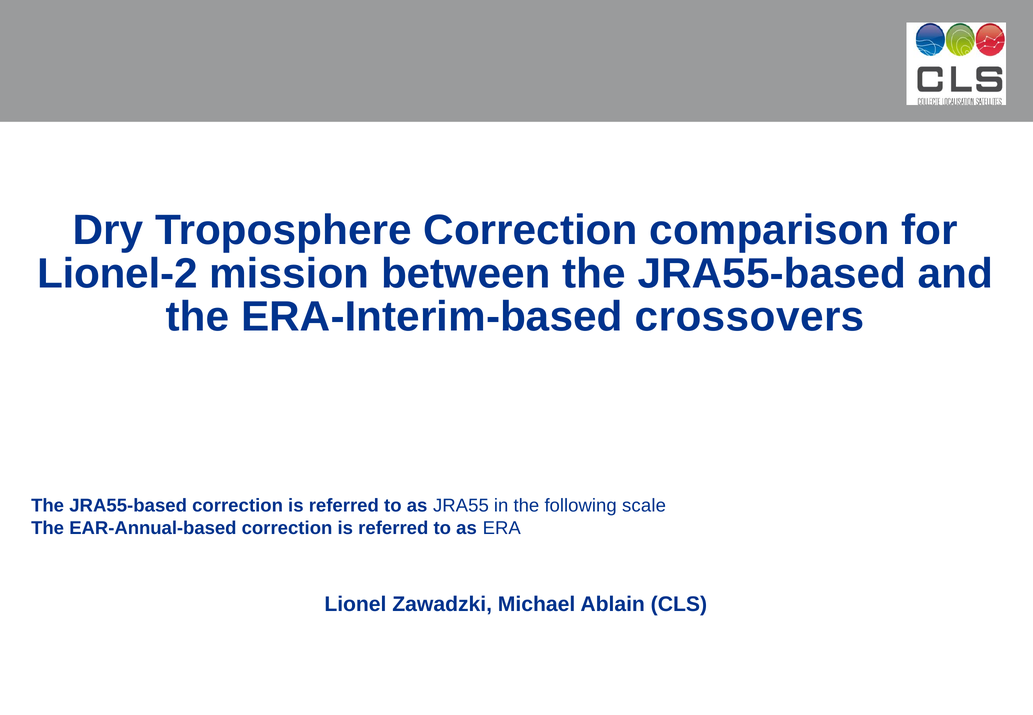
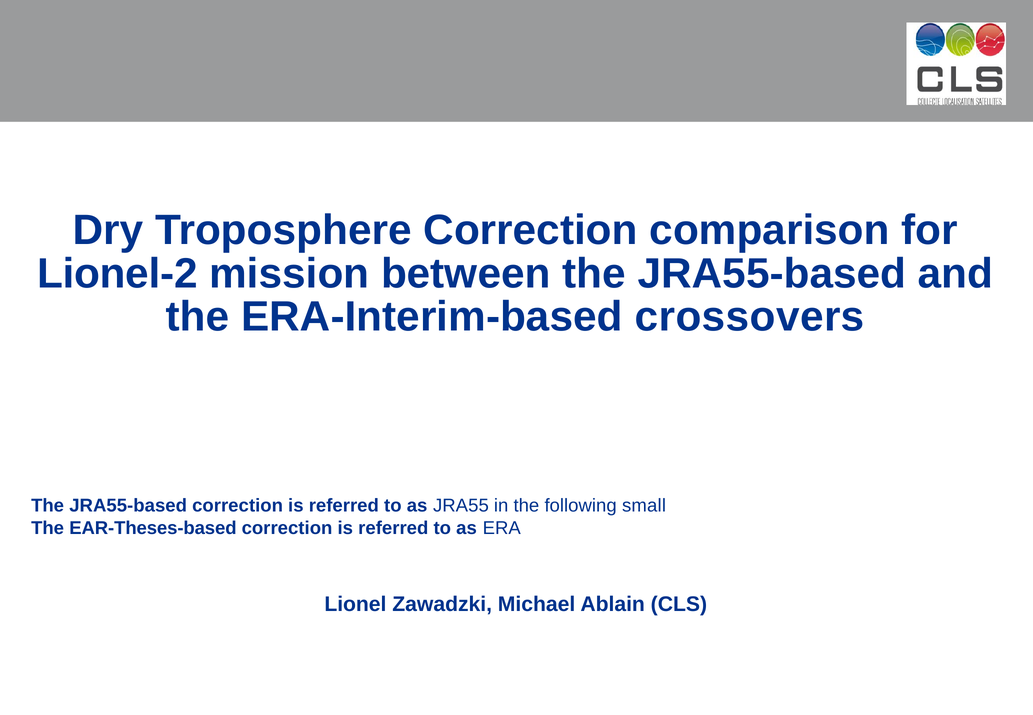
scale: scale -> small
EAR-Annual-based: EAR-Annual-based -> EAR-Theses-based
